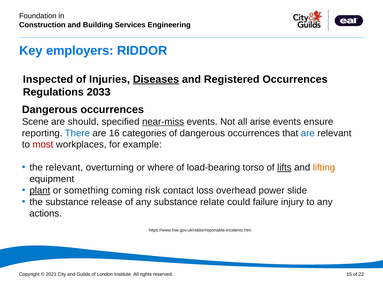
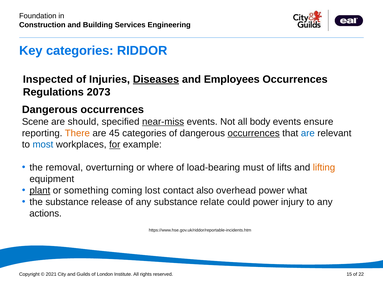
Key employers: employers -> categories
Registered: Registered -> Employees
2033: 2033 -> 2073
arise: arise -> body
There colour: blue -> orange
16: 16 -> 45
occurrences at (254, 133) underline: none -> present
most colour: red -> blue
for underline: none -> present
the relevant: relevant -> removal
torso: torso -> must
lifts underline: present -> none
risk: risk -> lost
loss: loss -> also
slide: slide -> what
could failure: failure -> power
